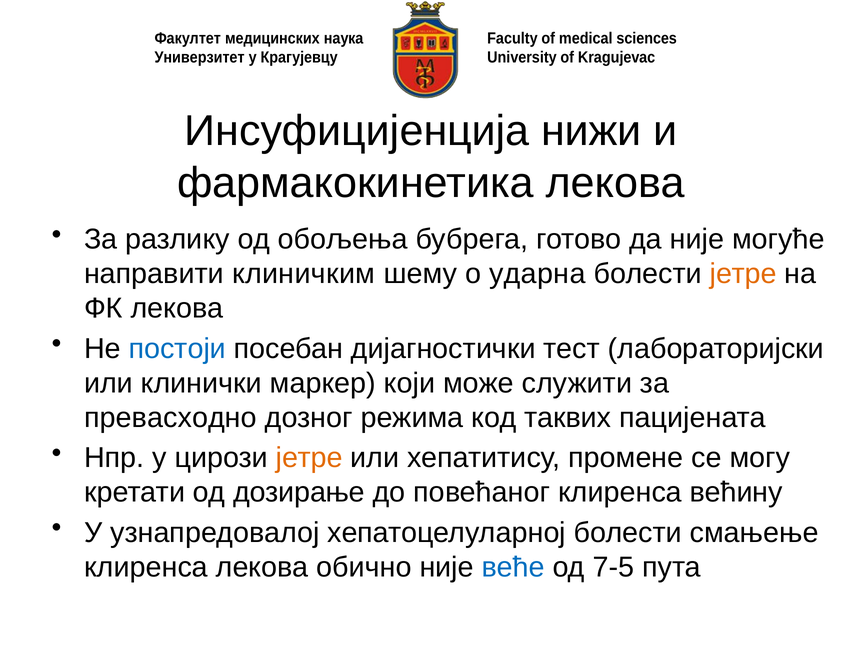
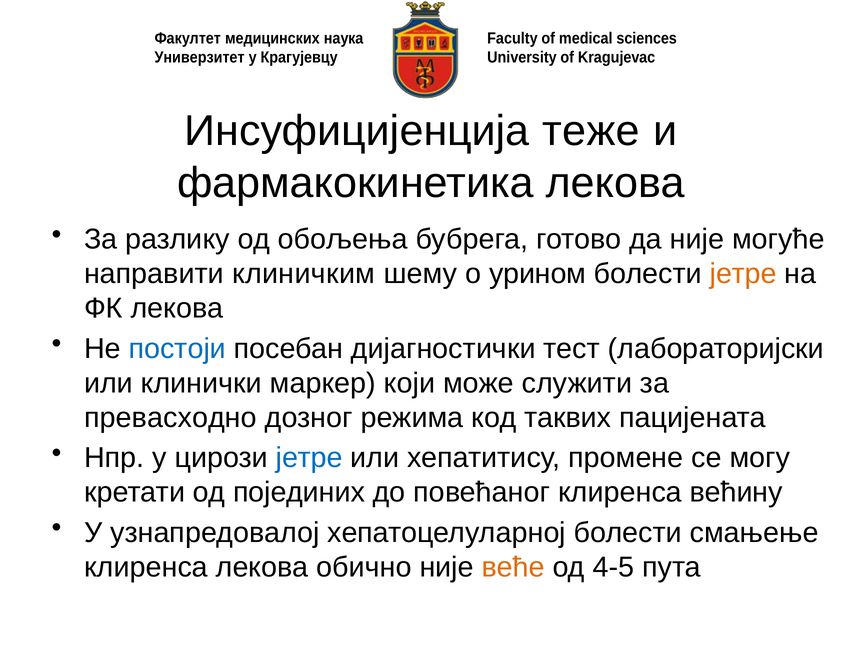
нижи: нижи -> теже
ударна: ударна -> урином
јетре at (309, 458) colour: orange -> blue
дозирање: дозирање -> појединих
веће colour: blue -> orange
7-5: 7-5 -> 4-5
